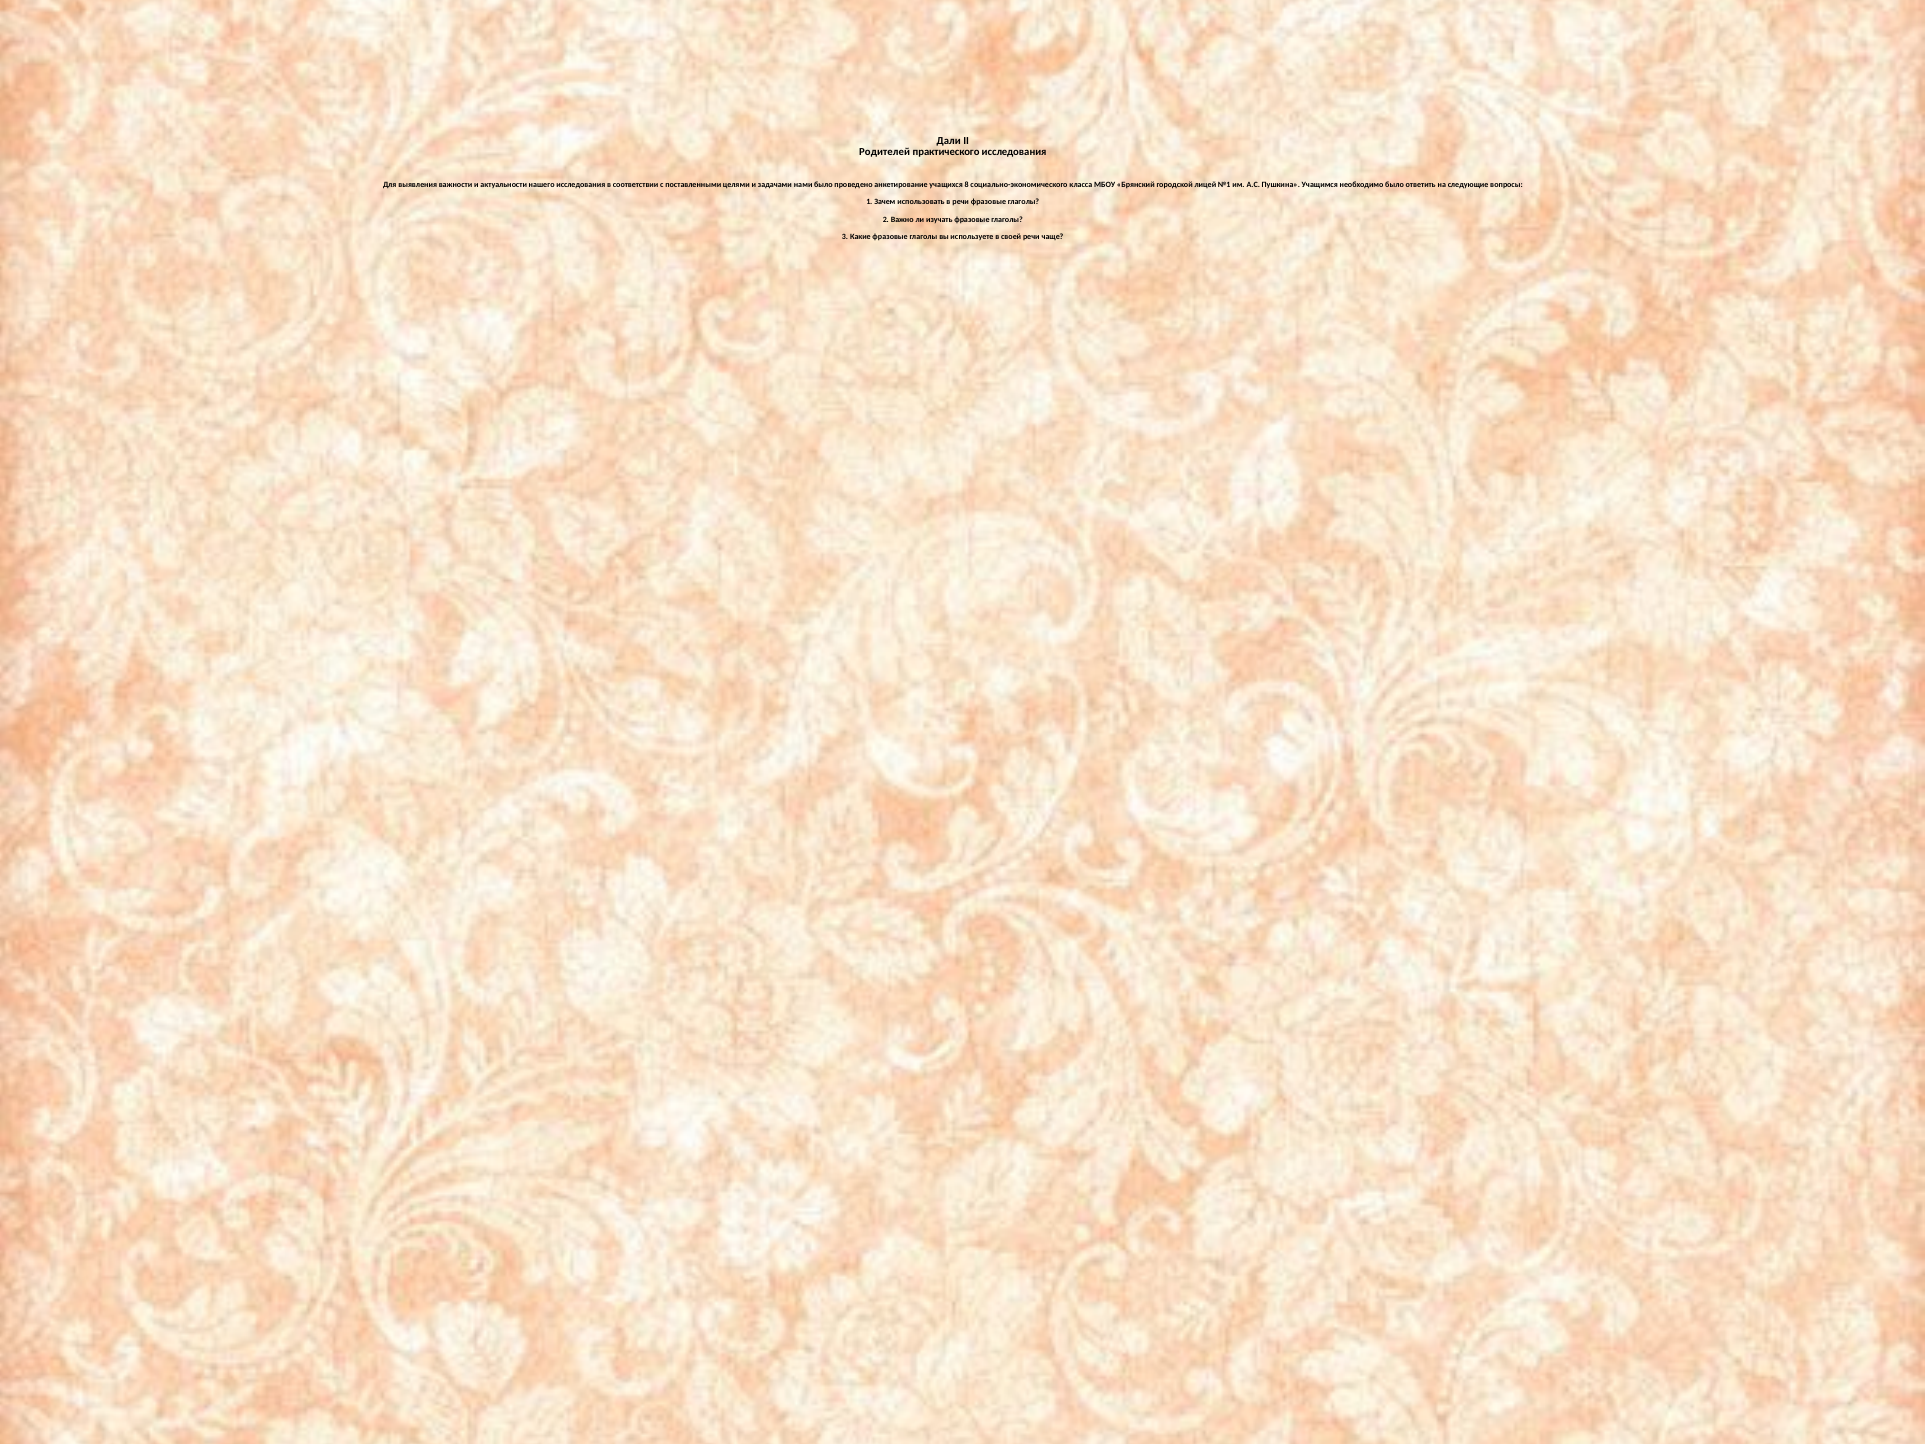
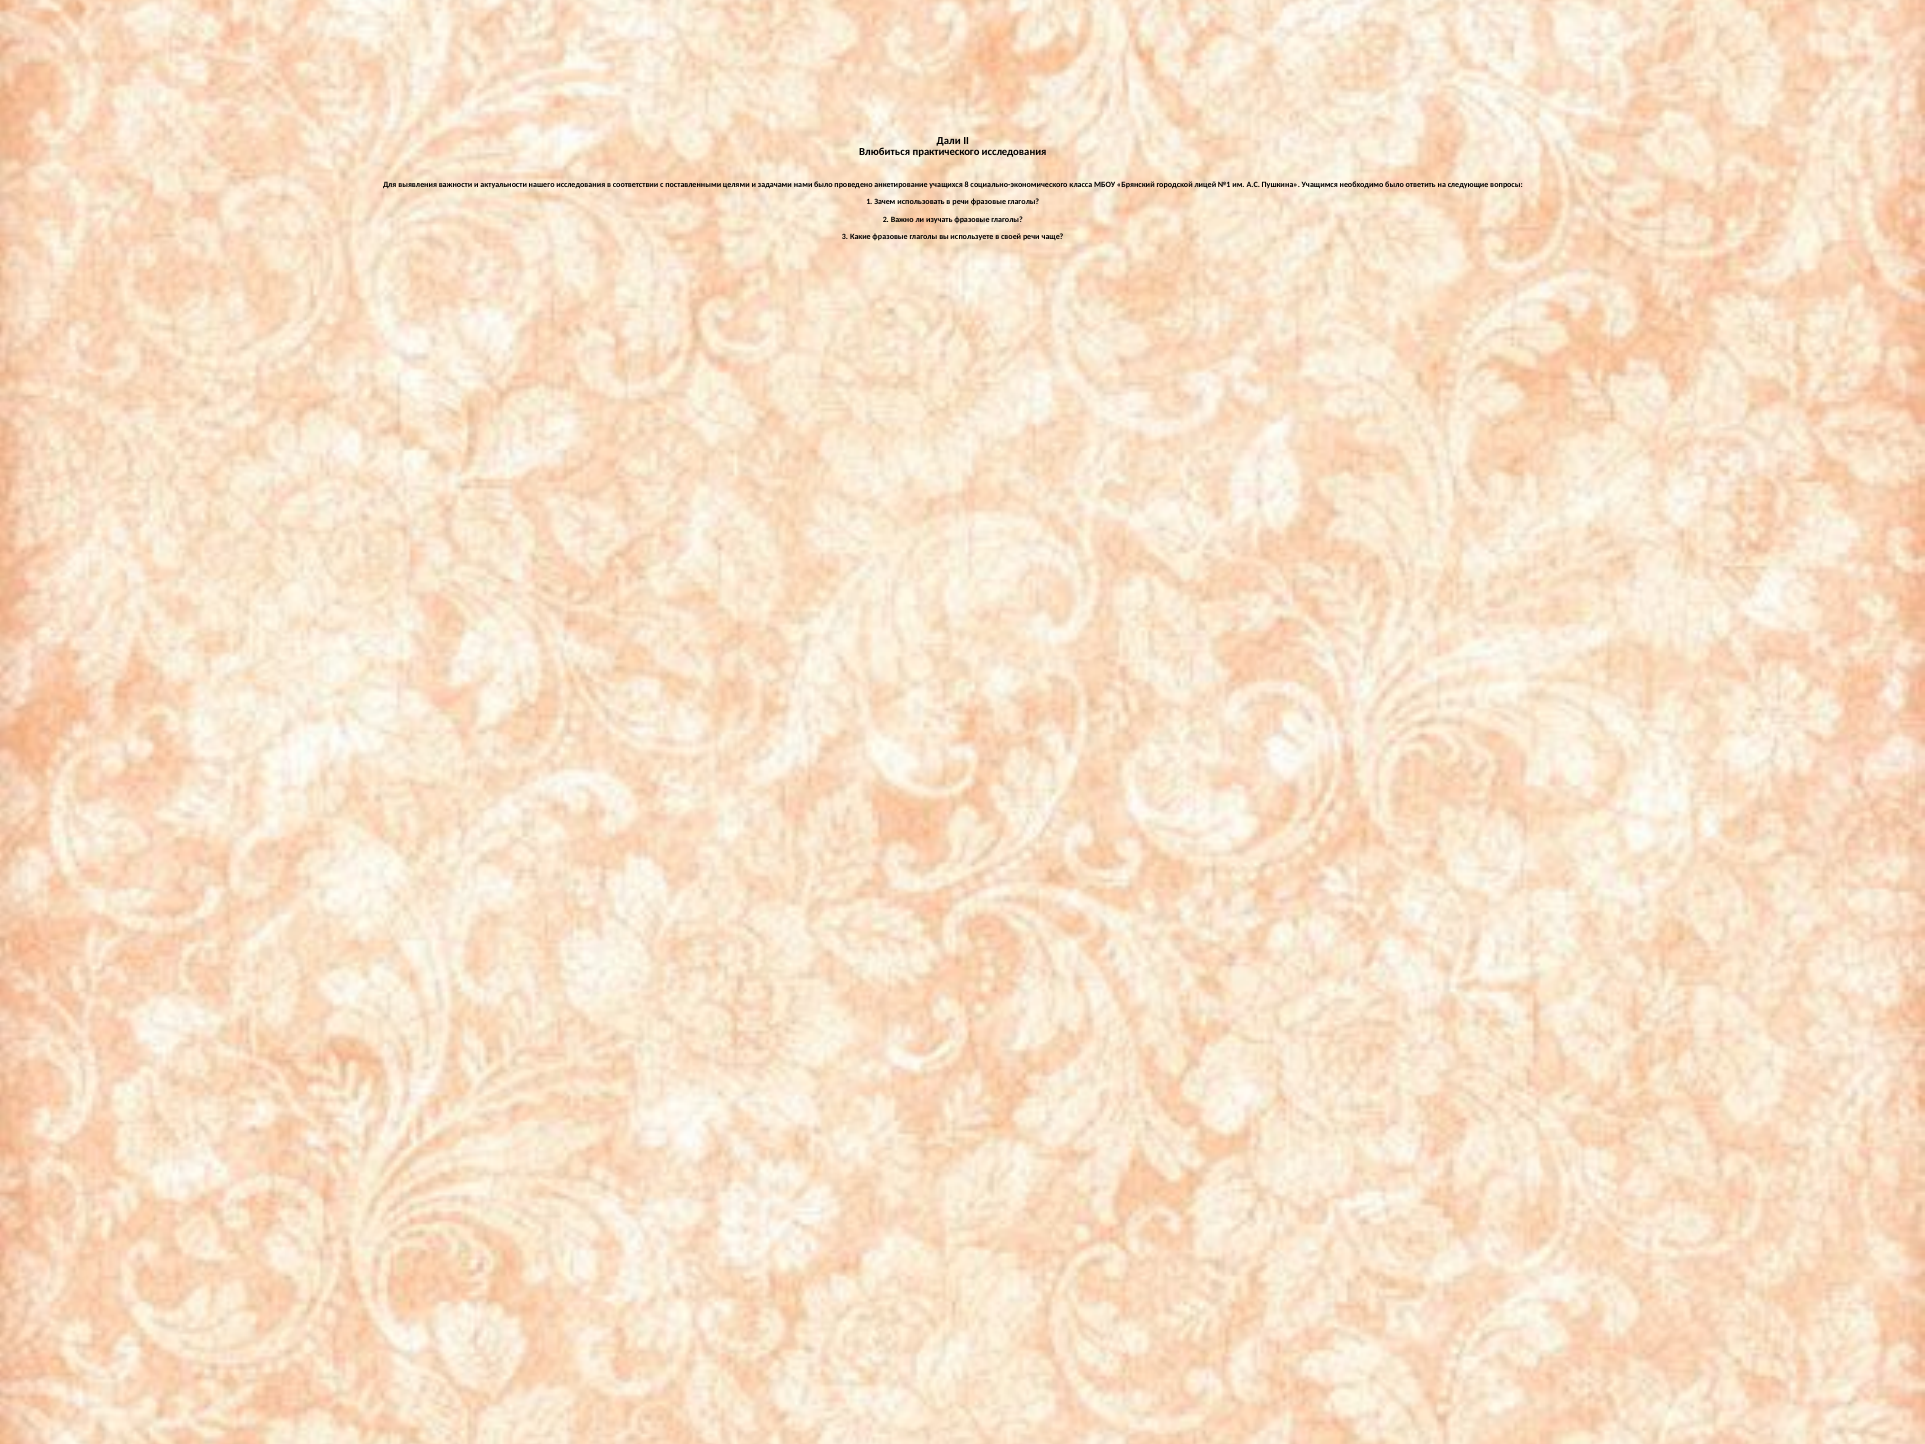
Родителей: Родителей -> Влюбиться
